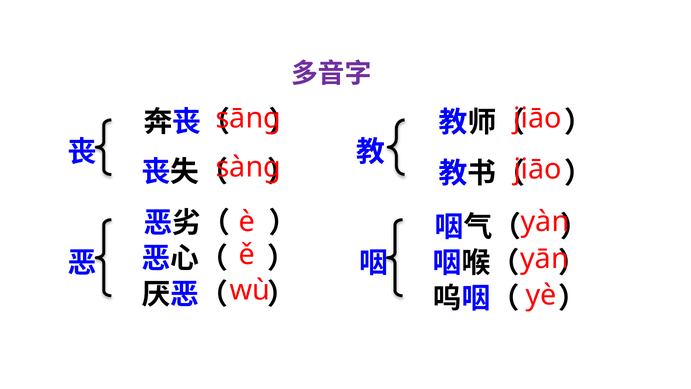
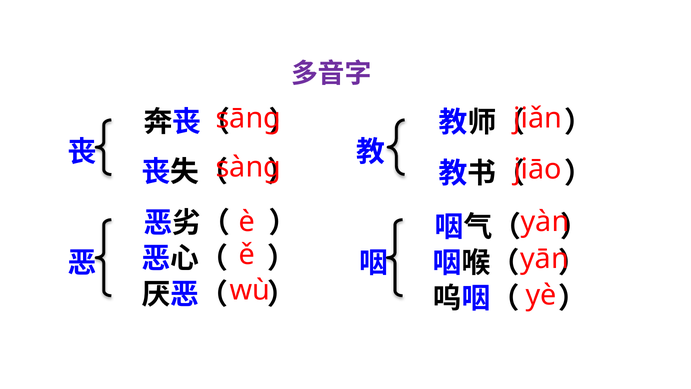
jiāo at (538, 118): jiāo -> jiǎn
